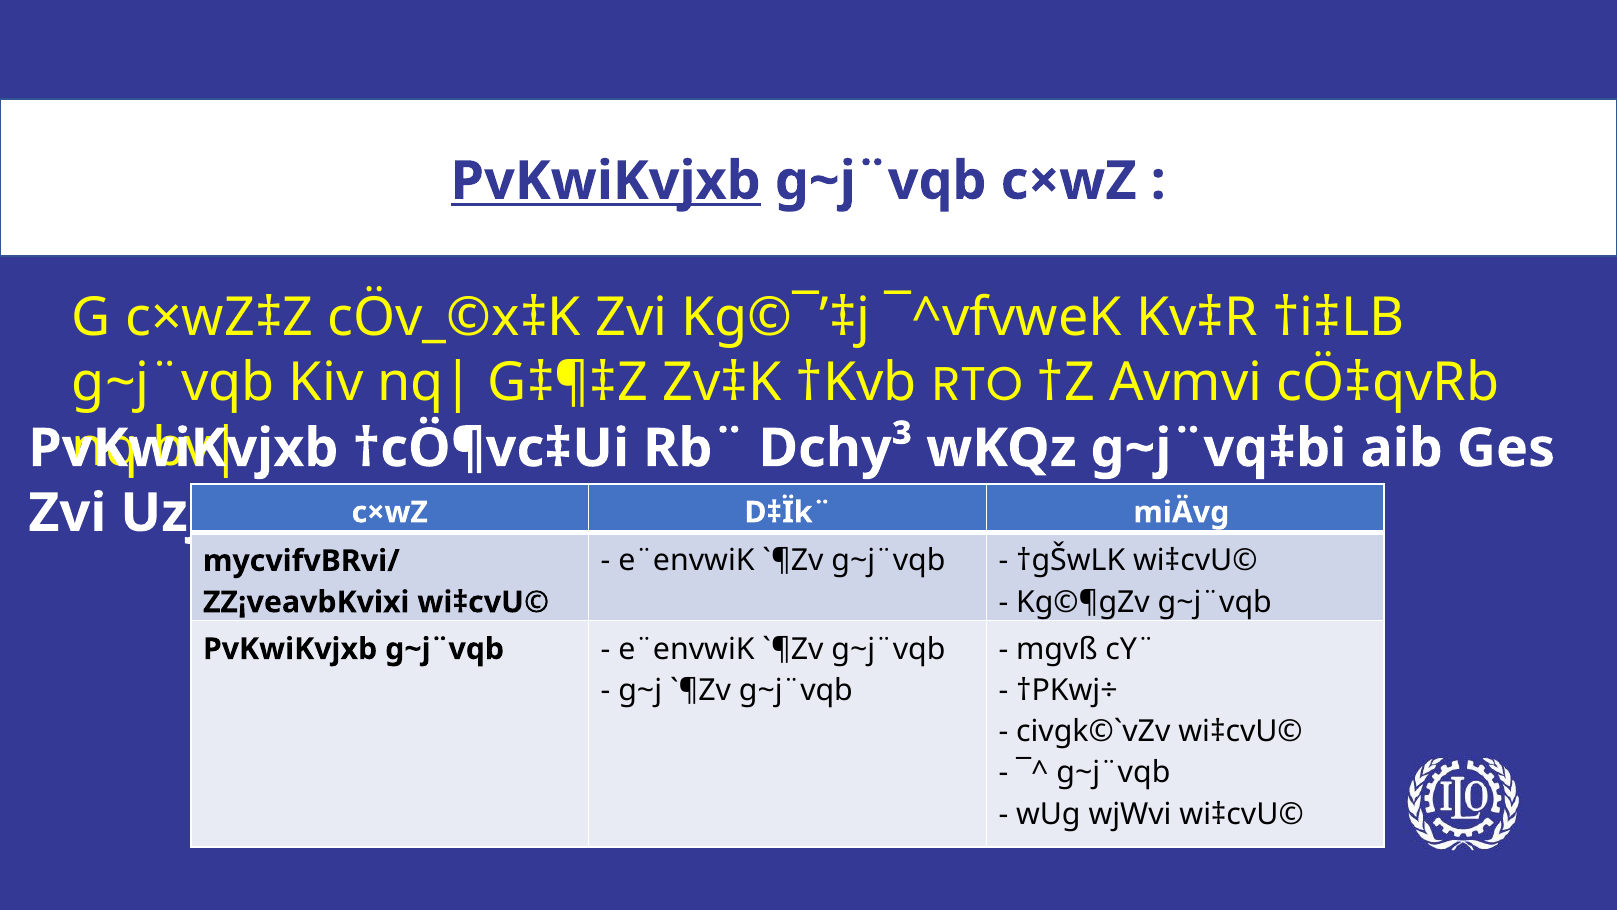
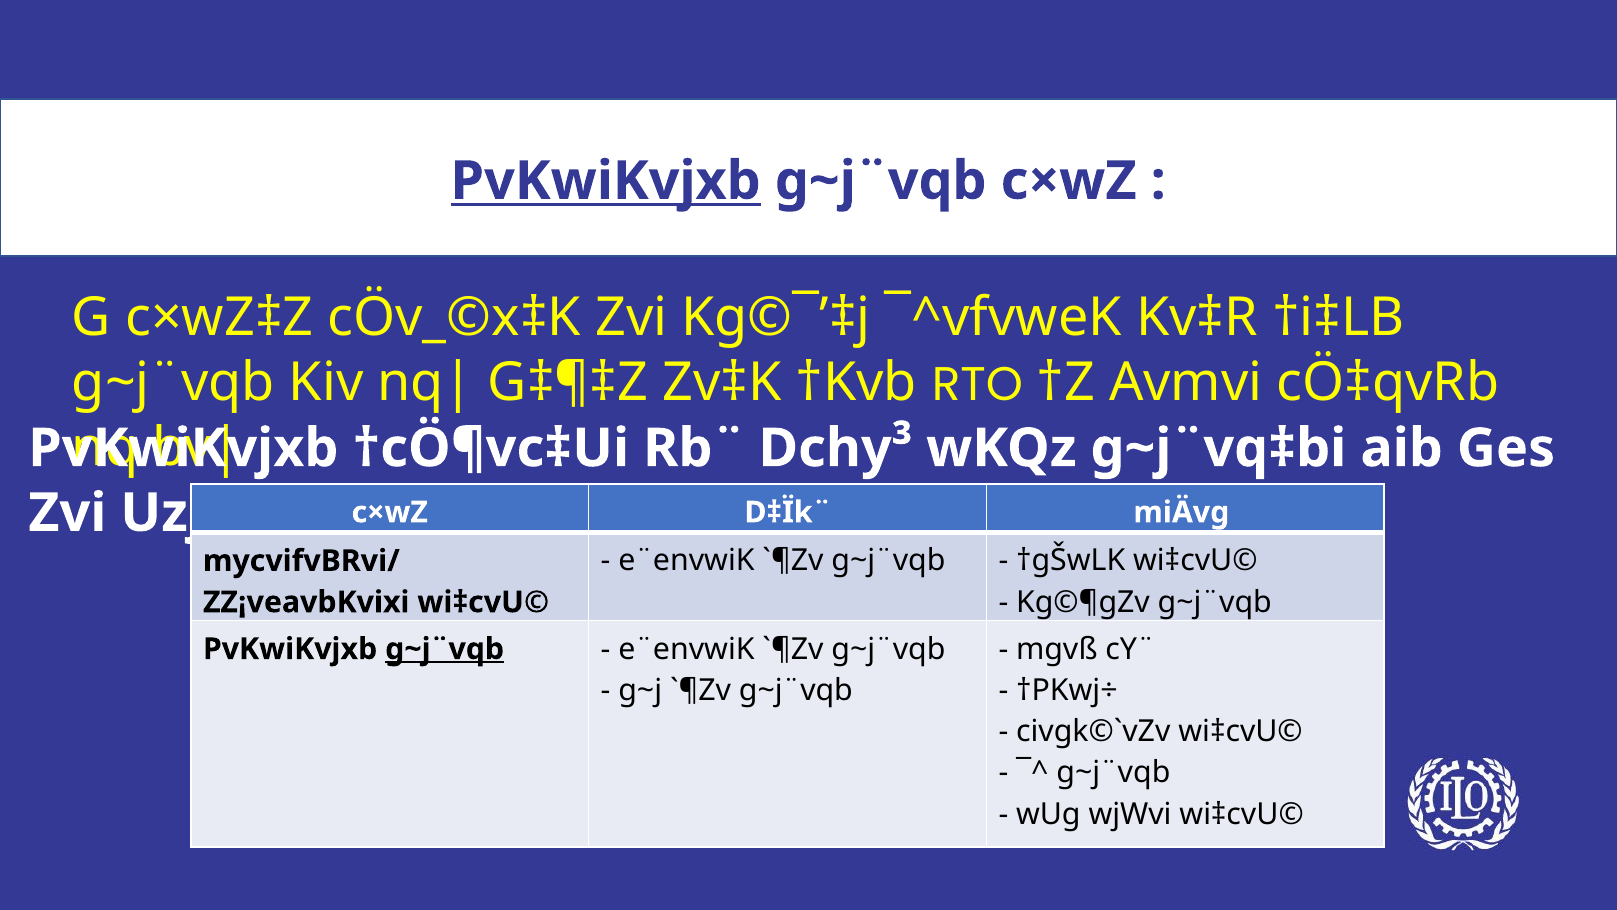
g~j¨vqb at (445, 649) underline: none -> present
